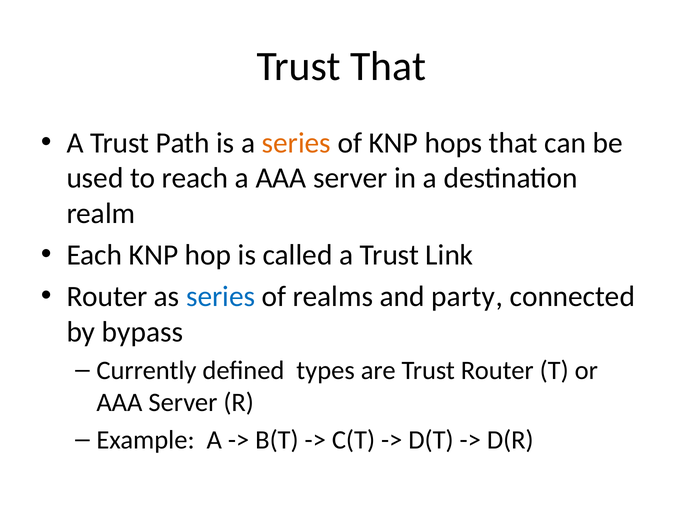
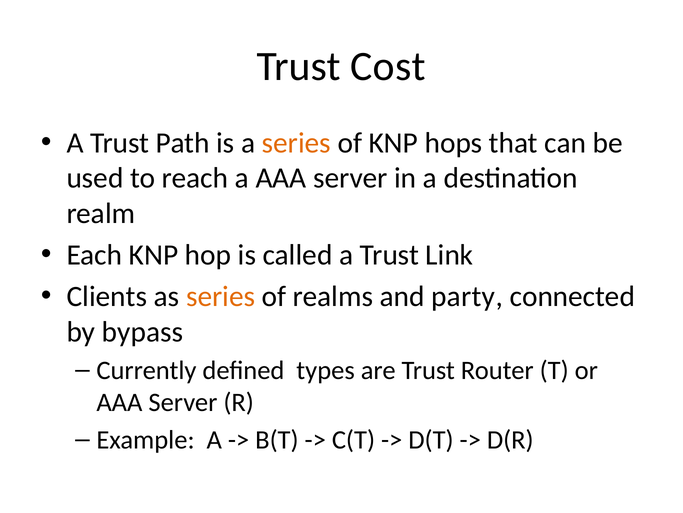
Trust That: That -> Cost
Router at (107, 296): Router -> Clients
series at (221, 296) colour: blue -> orange
